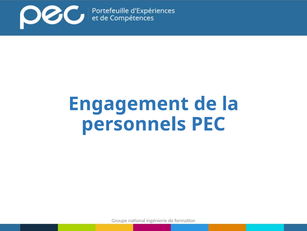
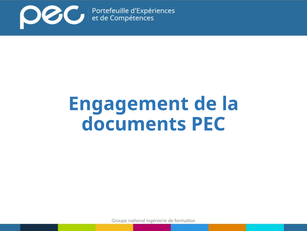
personnels: personnels -> documents
